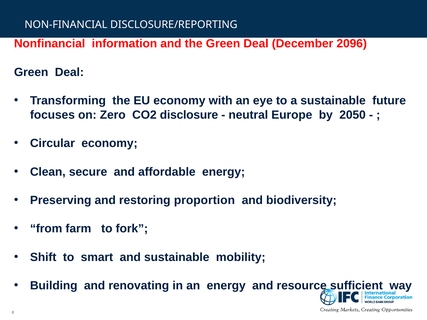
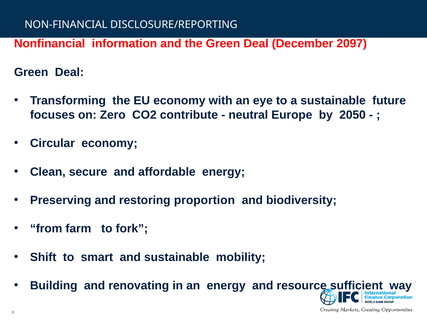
2096: 2096 -> 2097
disclosure: disclosure -> contribute
